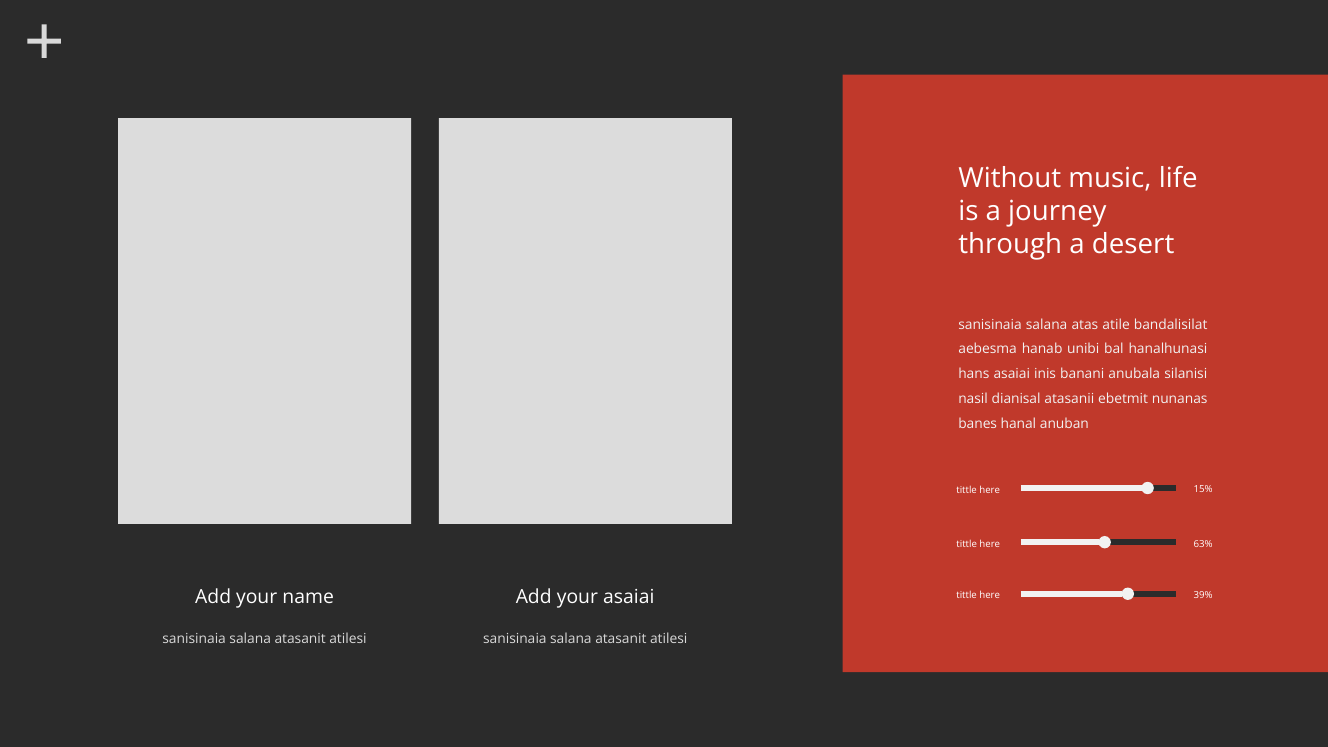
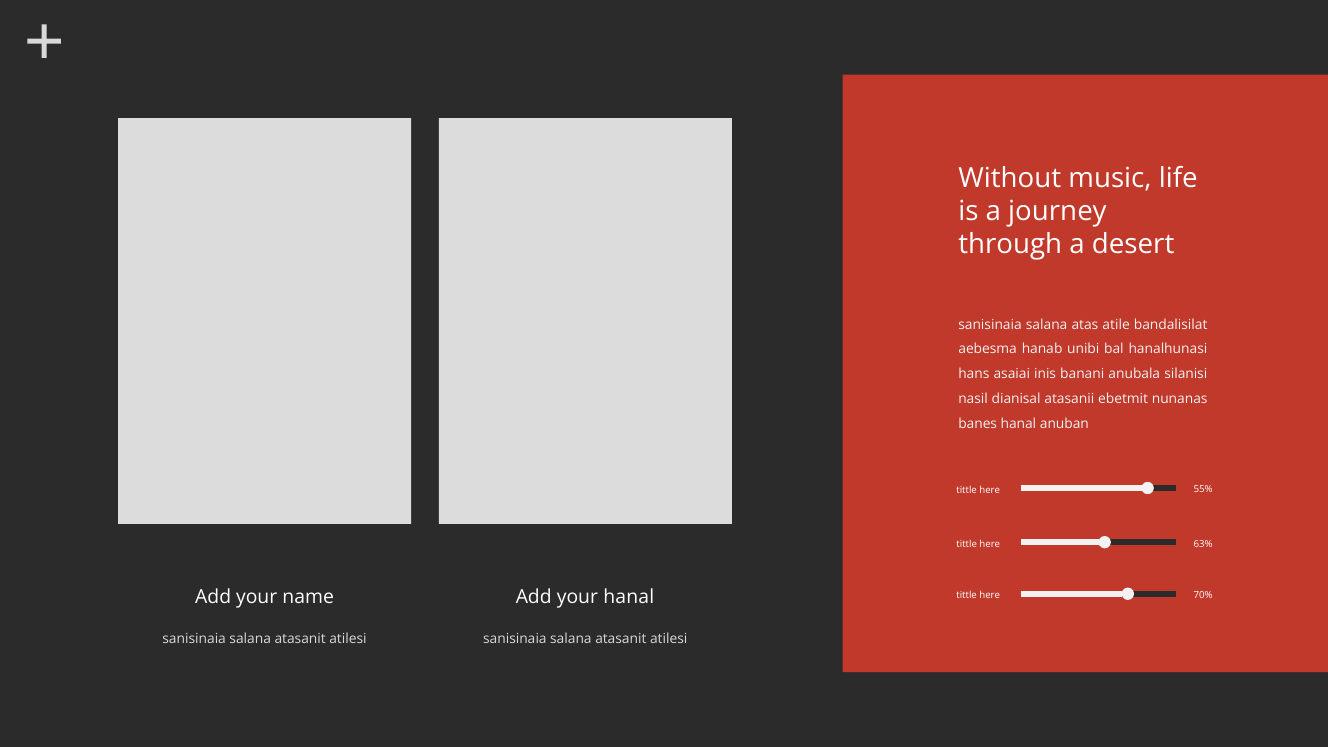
15%: 15% -> 55%
your asaiai: asaiai -> hanal
39%: 39% -> 70%
